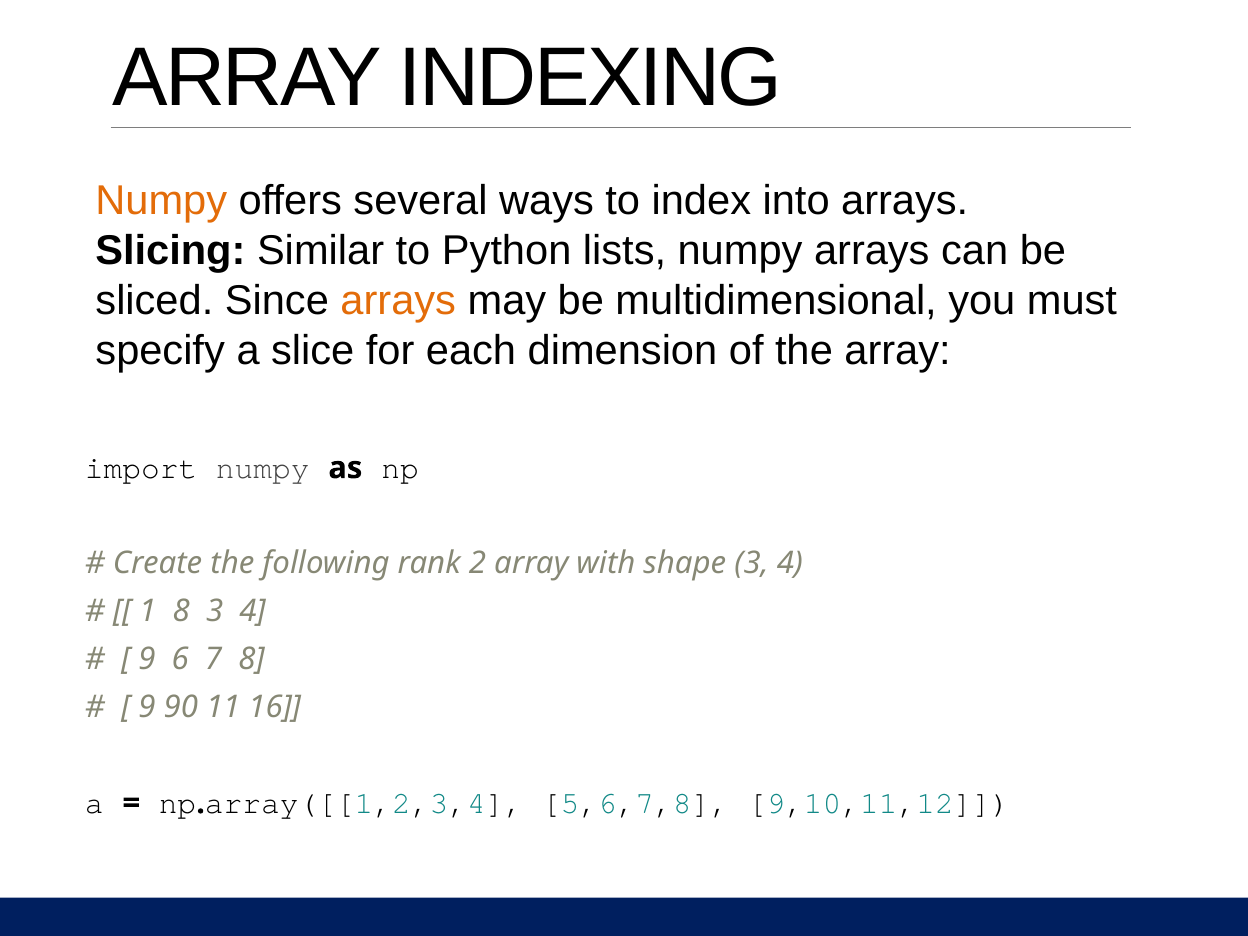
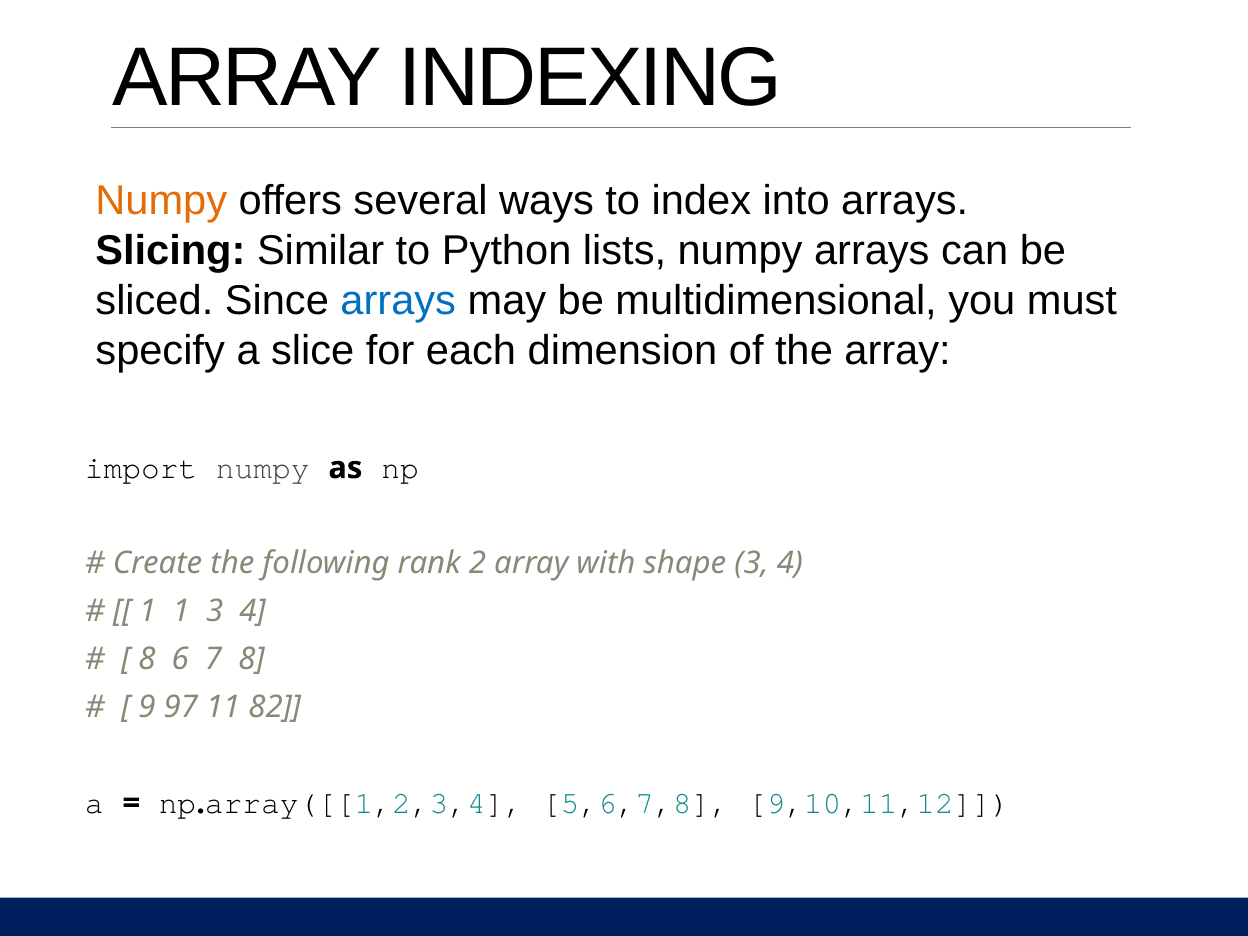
arrays at (398, 301) colour: orange -> blue
1 8: 8 -> 1
9 at (147, 659): 9 -> 8
90: 90 -> 97
16: 16 -> 82
